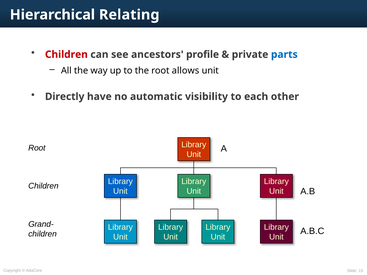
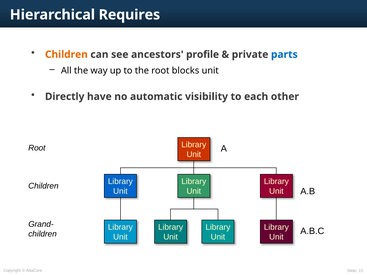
Relating: Relating -> Requires
Children at (66, 55) colour: red -> orange
allows: allows -> blocks
